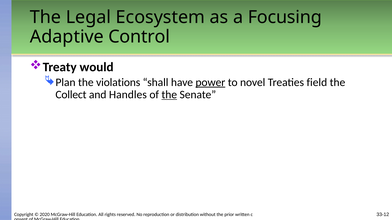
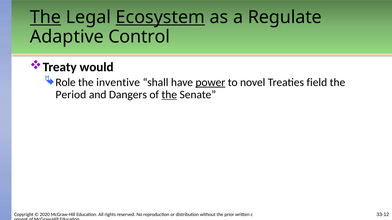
The at (45, 17) underline: none -> present
Ecosystem underline: none -> present
Focusing: Focusing -> Regulate
Plan: Plan -> Role
violations: violations -> inventive
Collect: Collect -> Period
Handles: Handles -> Dangers
